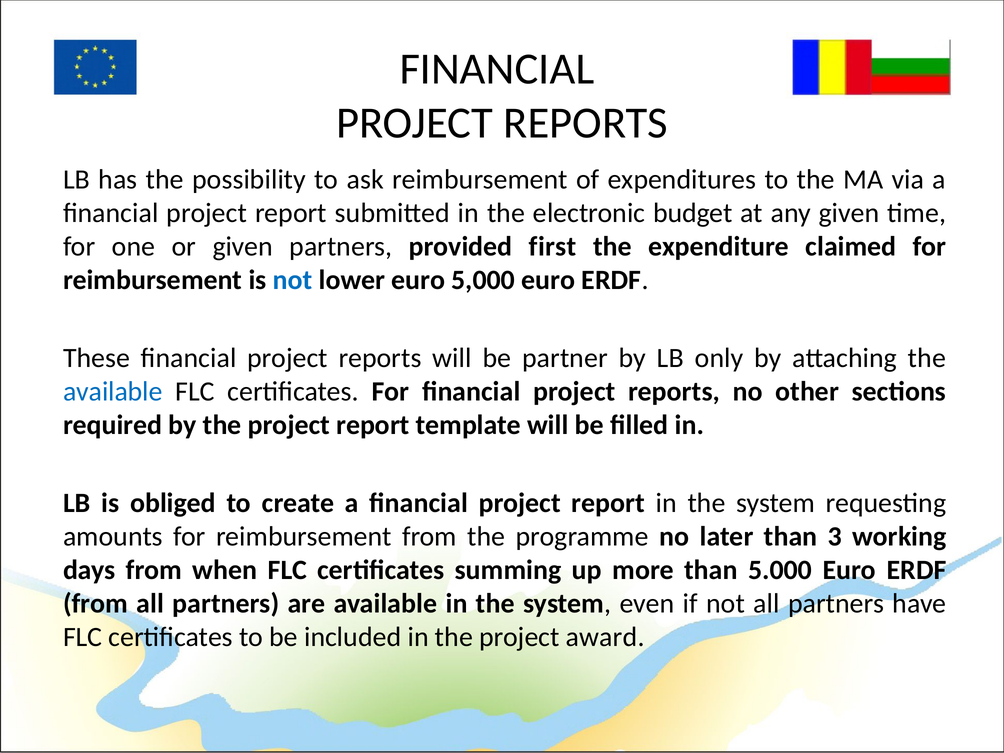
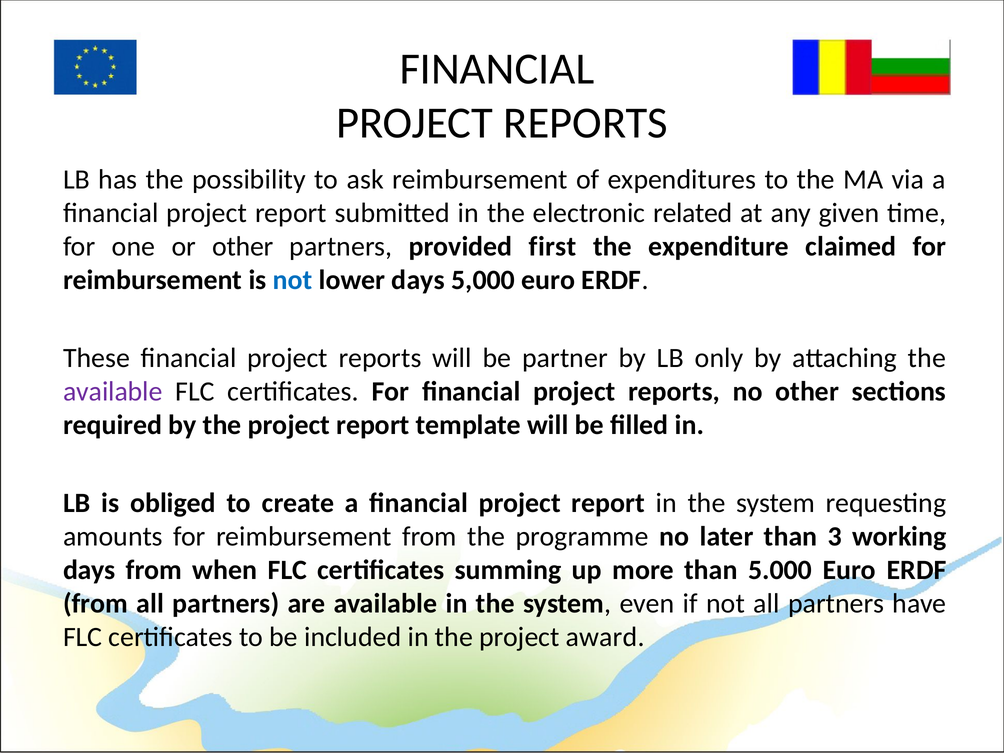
budget: budget -> related
or given: given -> other
lower euro: euro -> days
available at (113, 391) colour: blue -> purple
